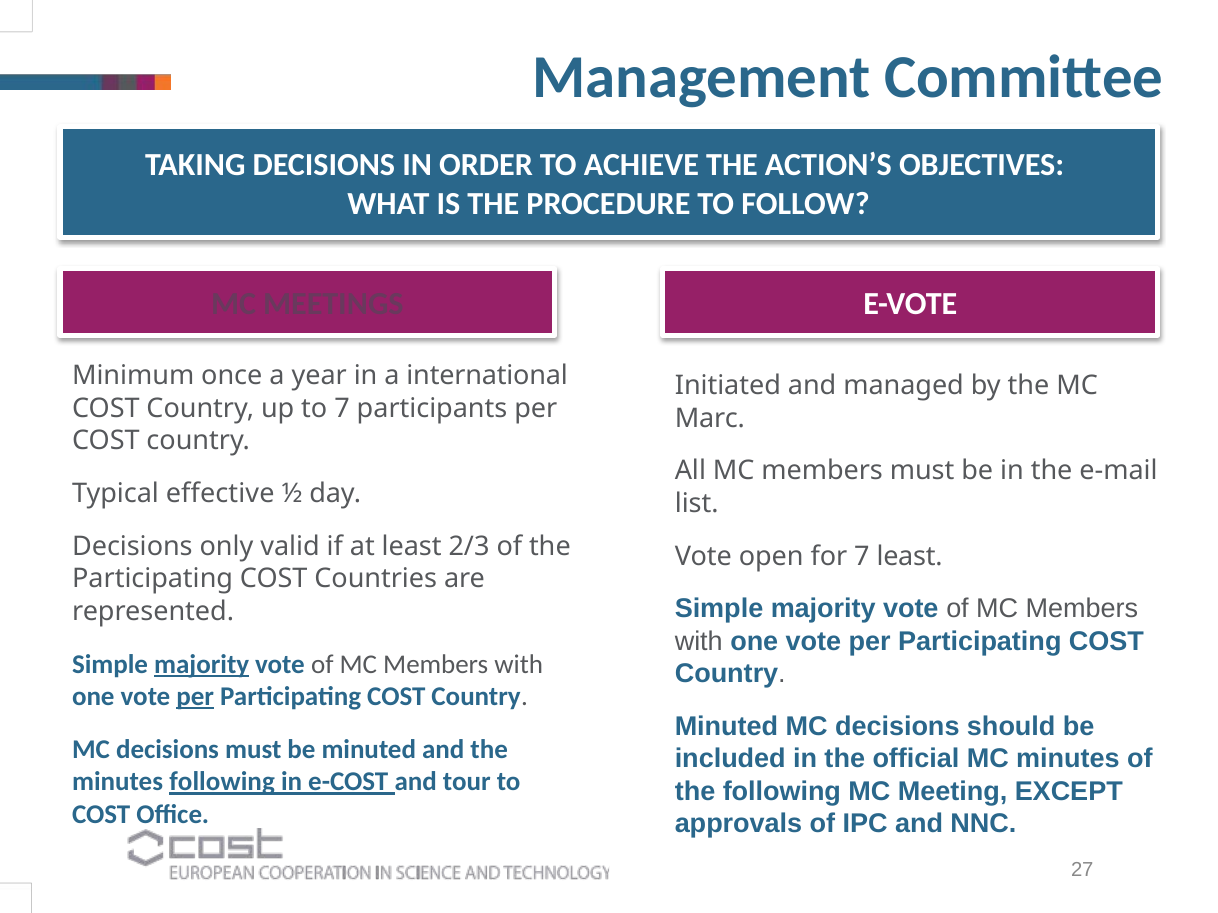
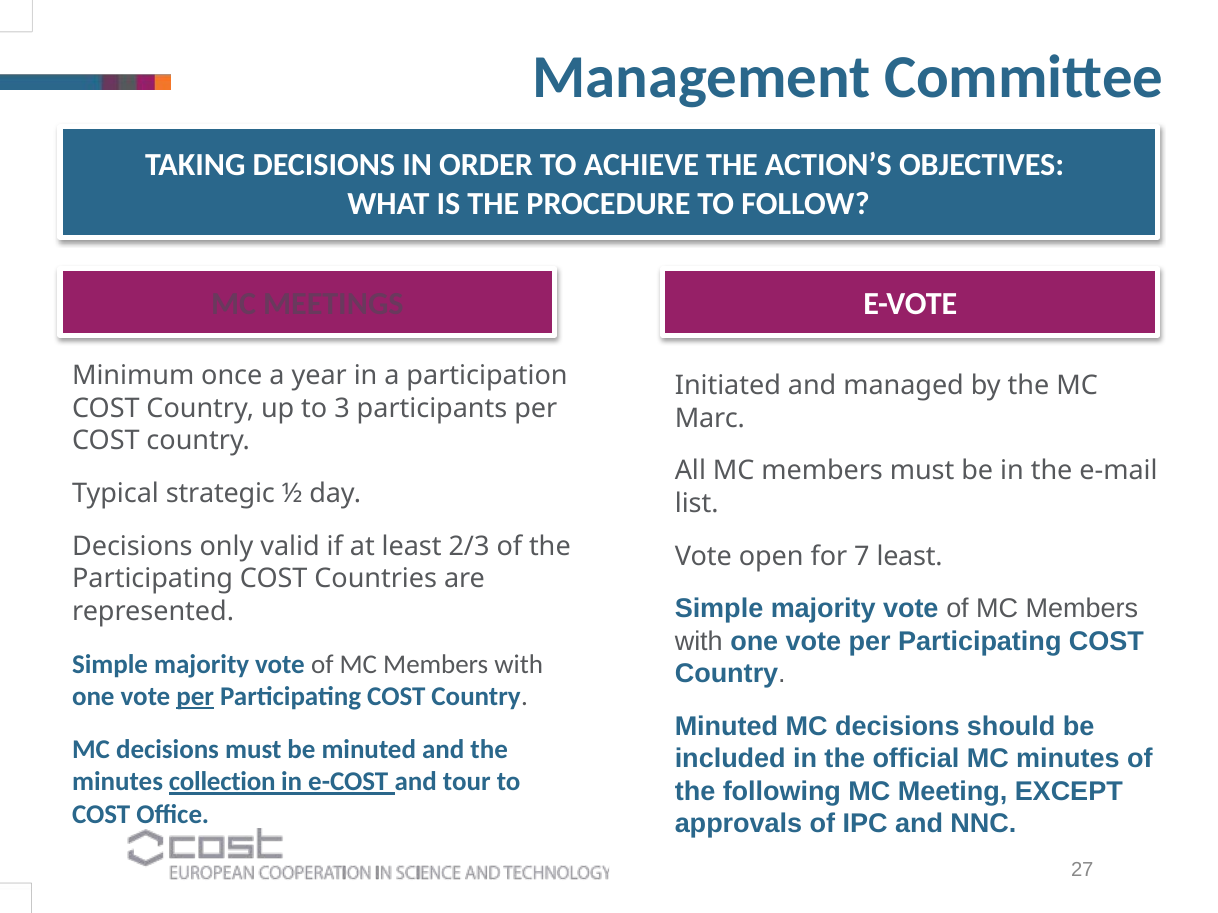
international: international -> participation
to 7: 7 -> 3
effective: effective -> strategic
majority at (202, 665) underline: present -> none
minutes following: following -> collection
